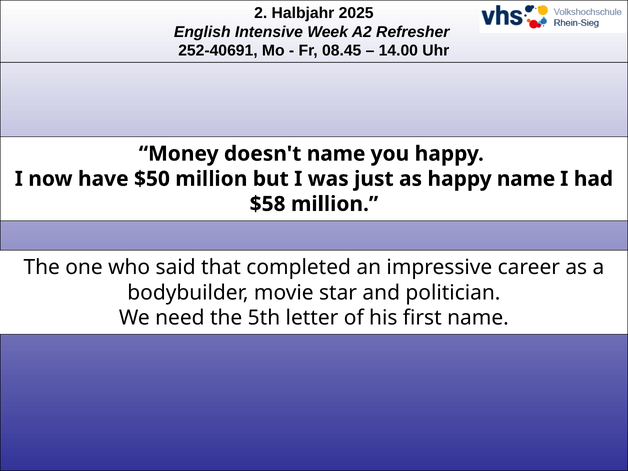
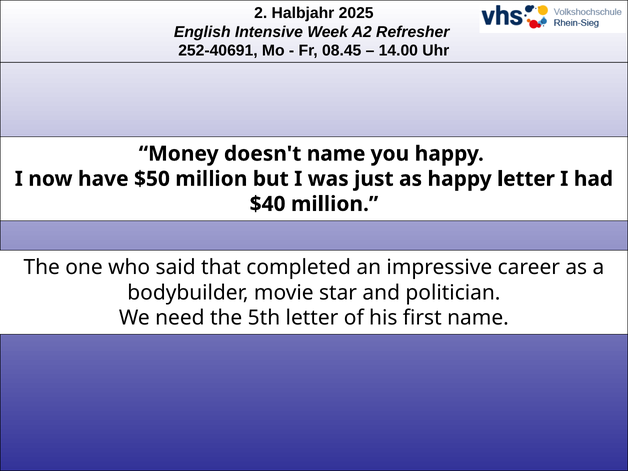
happy name: name -> letter
$58: $58 -> $40
